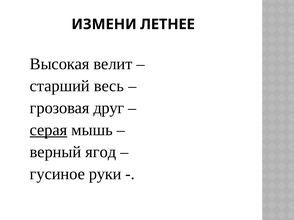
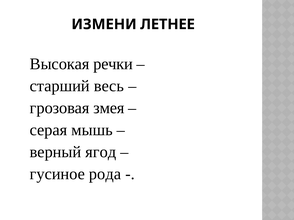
велит: велит -> речки
друг: друг -> змея
серая underline: present -> none
руки: руки -> рода
